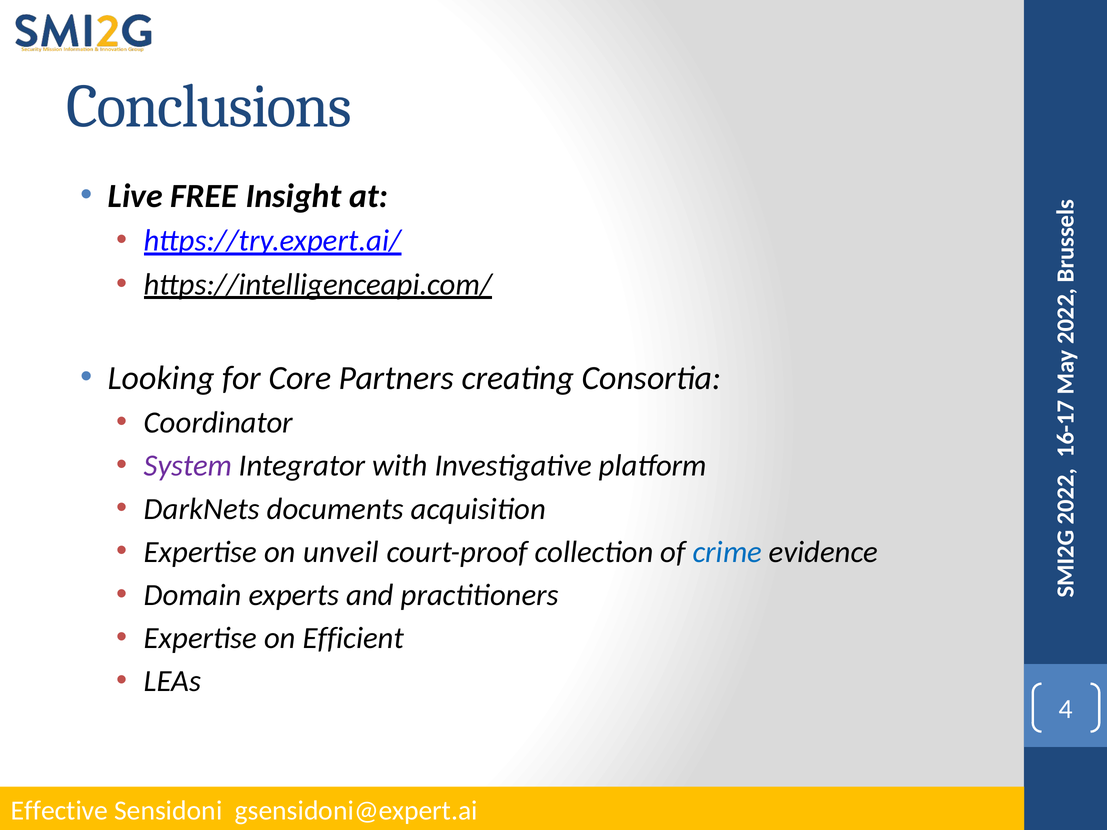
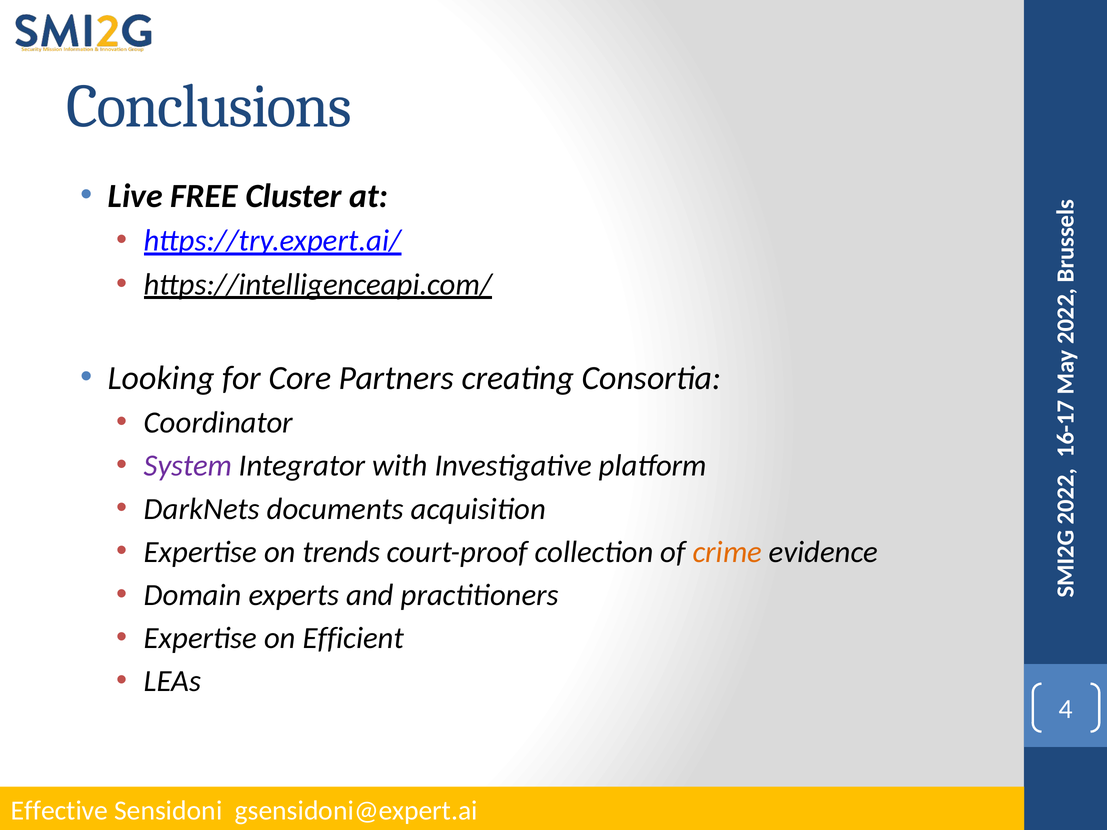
Insight: Insight -> Cluster
unveil: unveil -> trends
crime colour: blue -> orange
